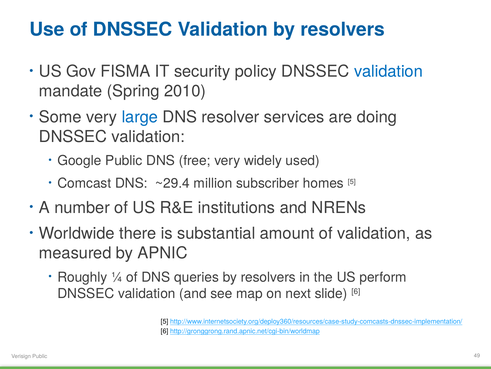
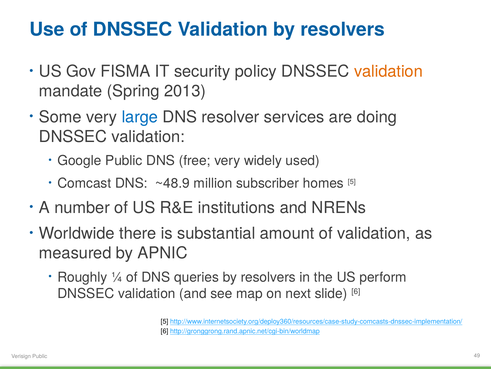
validation at (388, 71) colour: blue -> orange
2010: 2010 -> 2013
~29.4: ~29.4 -> ~48.9
